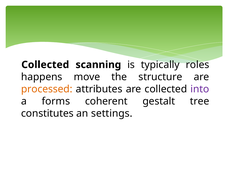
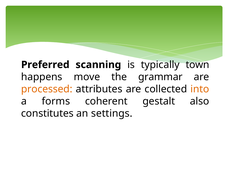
Collected at (45, 65): Collected -> Preferred
roles: roles -> town
structure: structure -> grammar
into colour: purple -> orange
tree: tree -> also
